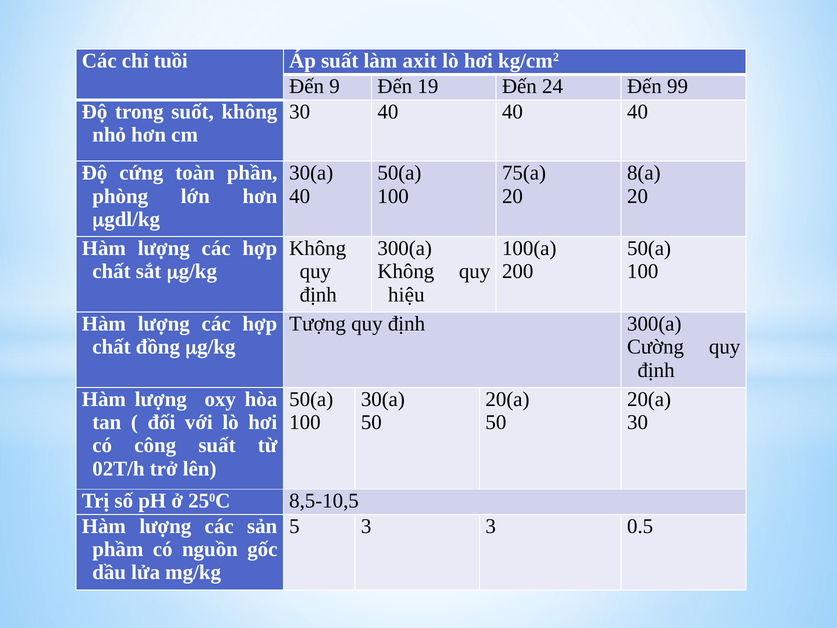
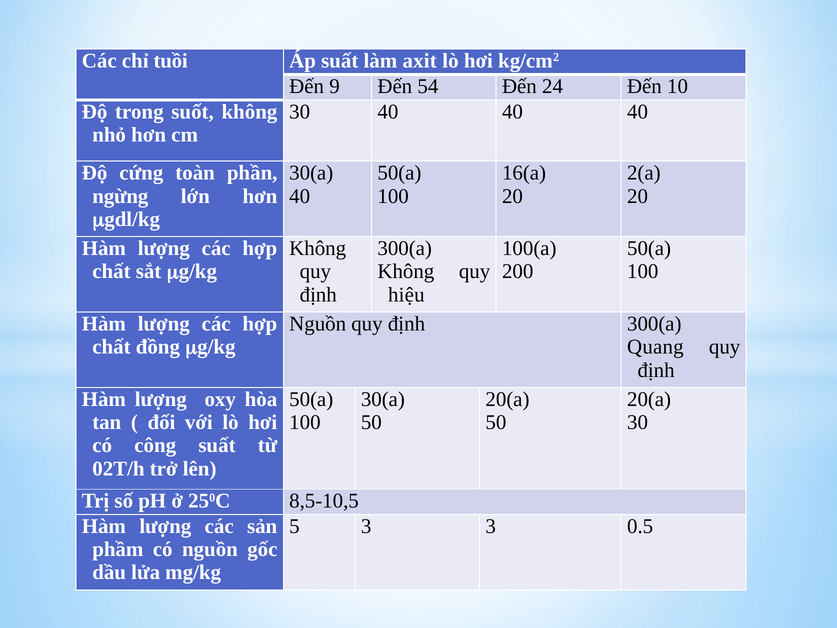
19: 19 -> 54
99: 99 -> 10
75(a: 75(a -> 16(a
8(a: 8(a -> 2(a
phòng: phòng -> ngừng
Tượng at (318, 324): Tượng -> Nguồn
Cường: Cường -> Quang
